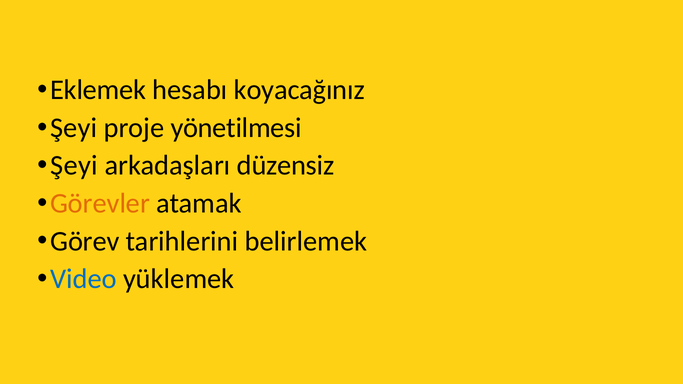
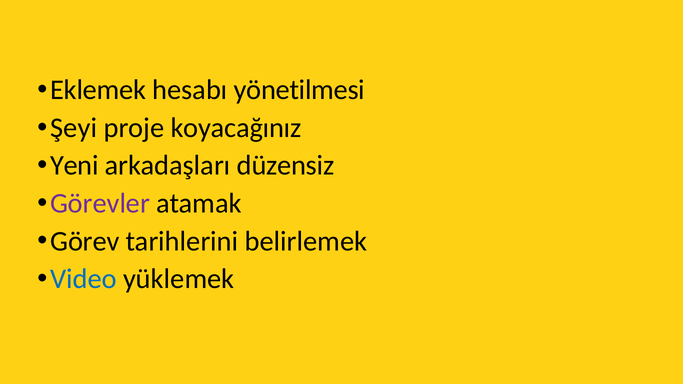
koyacağınız: koyacağınız -> yönetilmesi
yönetilmesi: yönetilmesi -> koyacağınız
Şeyi at (74, 166): Şeyi -> Yeni
Görevler colour: orange -> purple
